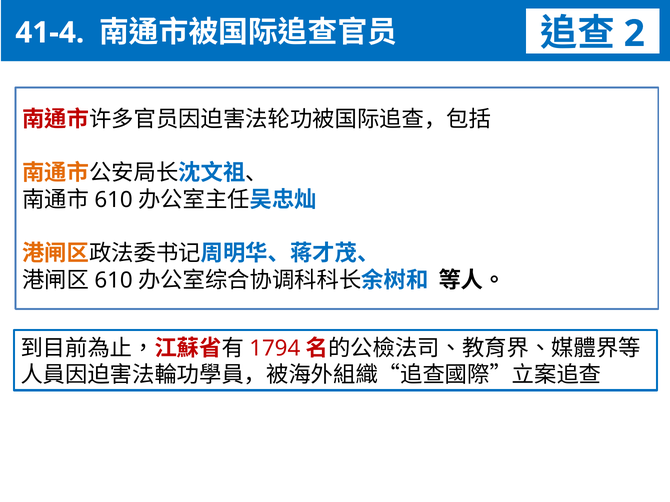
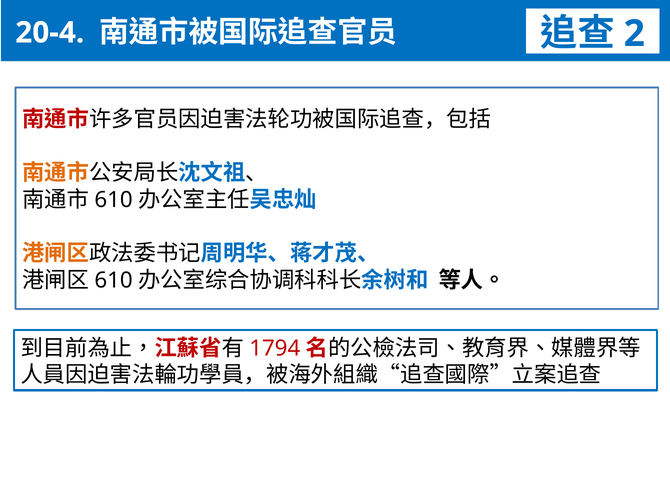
41-4: 41-4 -> 20-4
